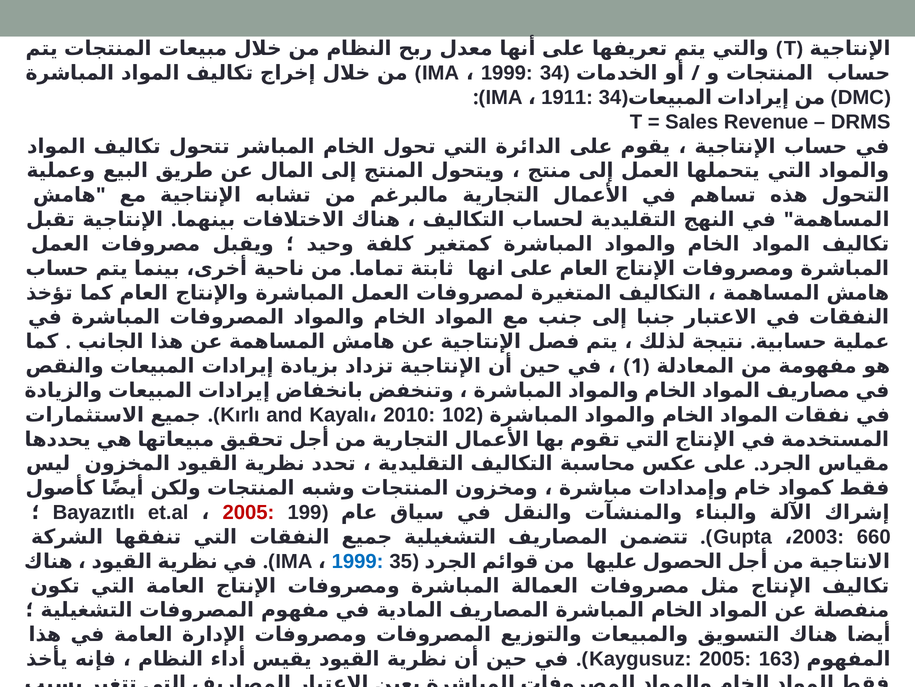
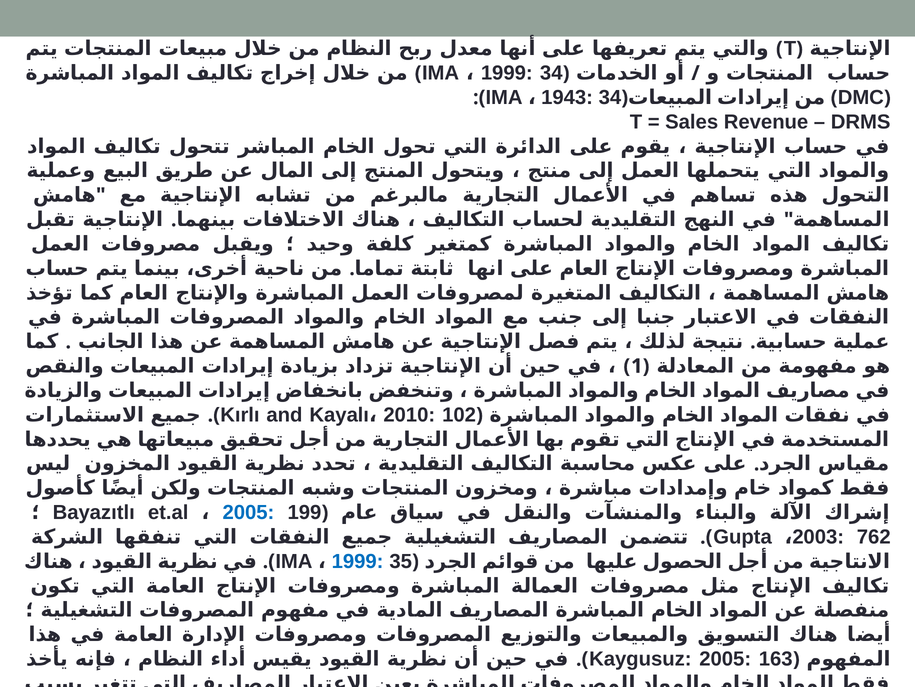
1911: 1911 -> 1943
2005 at (248, 512) colour: red -> blue
660: 660 -> 762
